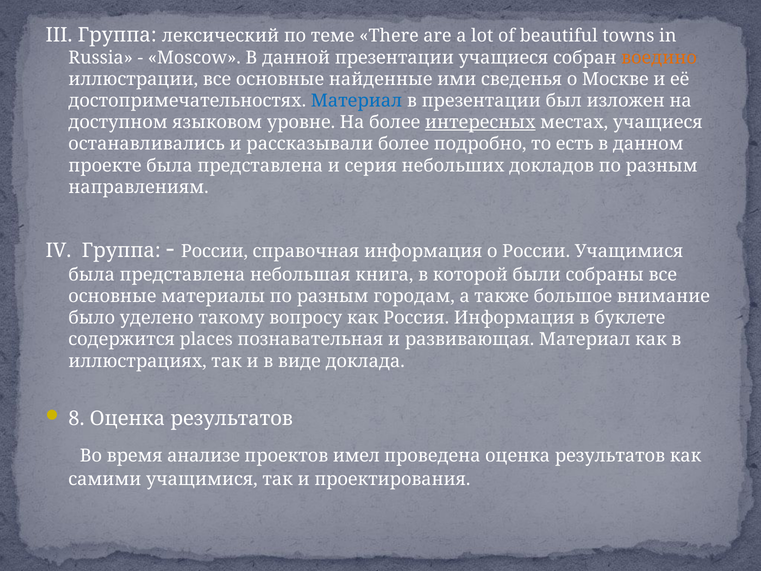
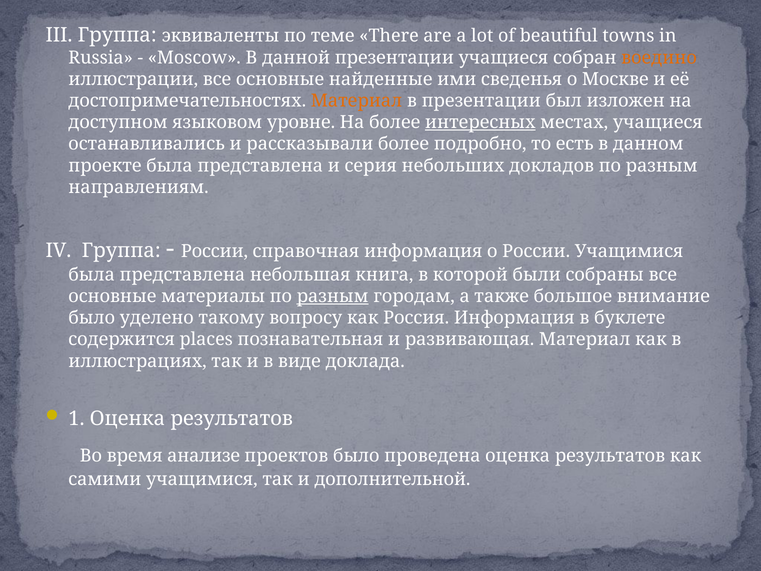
лексический: лексический -> эквиваленты
Материал at (357, 101) colour: blue -> orange
разным at (333, 296) underline: none -> present
8: 8 -> 1
проектов имел: имел -> было
проектирования: проектирования -> дополнительной
